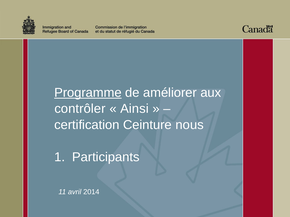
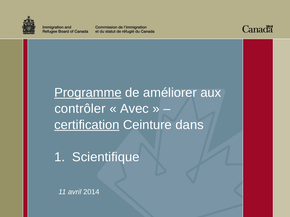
Ainsi: Ainsi -> Avec
certification underline: none -> present
nous: nous -> dans
Participants: Participants -> Scientifique
